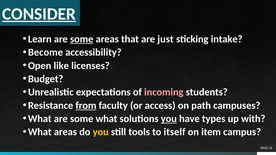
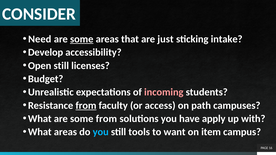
CONSIDER underline: present -> none
Learn: Learn -> Need
Become: Become -> Develop
Open like: like -> still
some what: what -> from
you at (169, 119) underline: present -> none
types: types -> apply
you at (101, 132) colour: yellow -> light blue
itself: itself -> want
